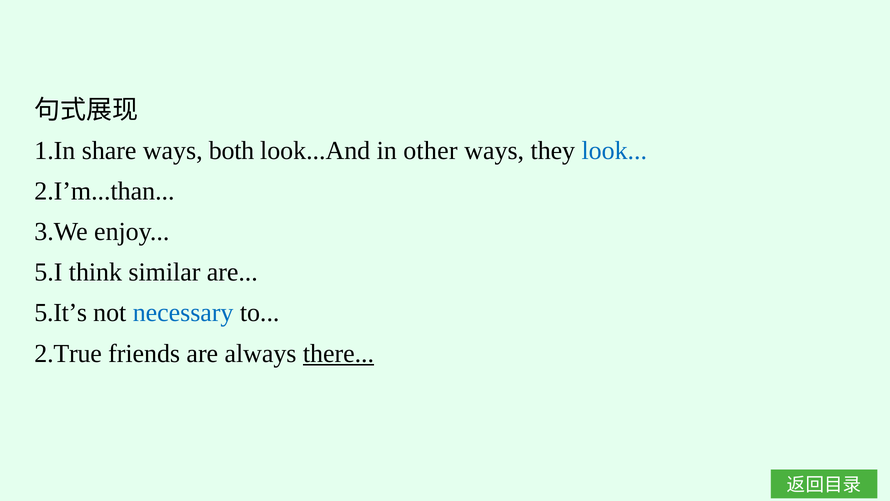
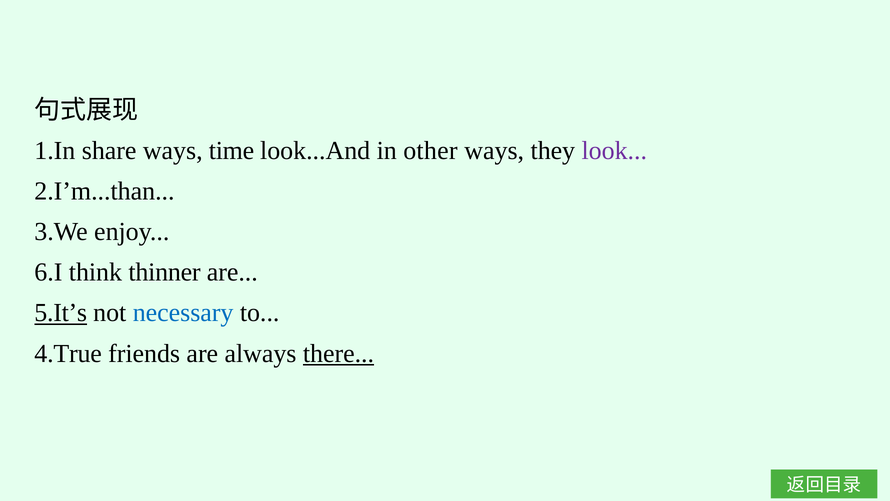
both: both -> time
look colour: blue -> purple
5.I: 5.I -> 6.I
similar: similar -> thinner
5.It’s underline: none -> present
2.True: 2.True -> 4.True
